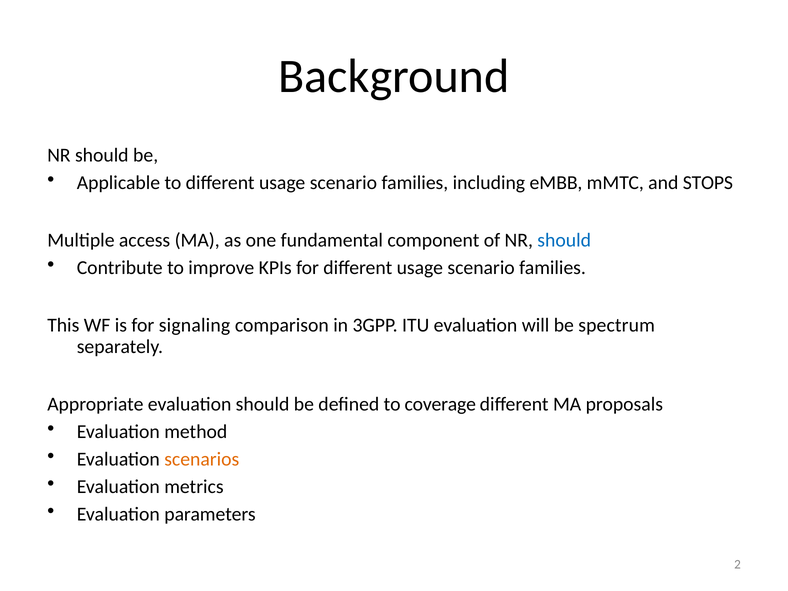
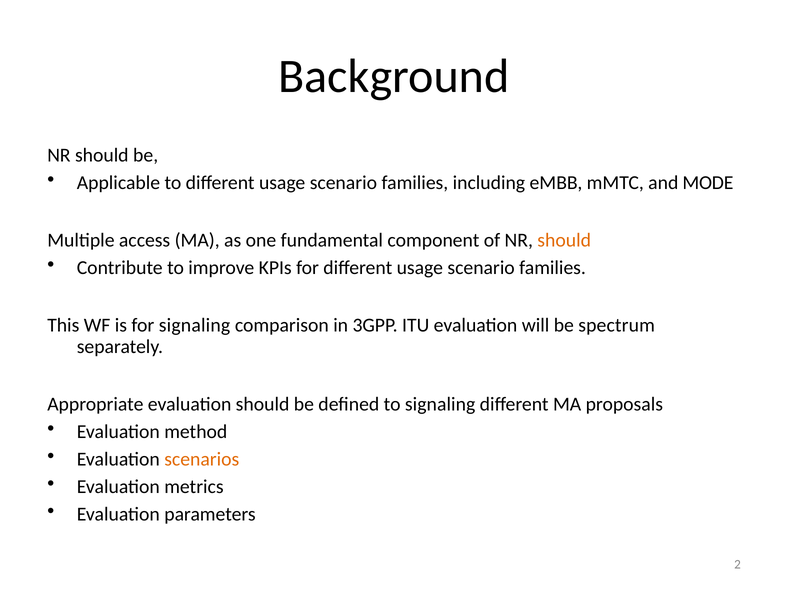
STOPS: STOPS -> MODE
should at (564, 240) colour: blue -> orange
to coverage: coverage -> signaling
